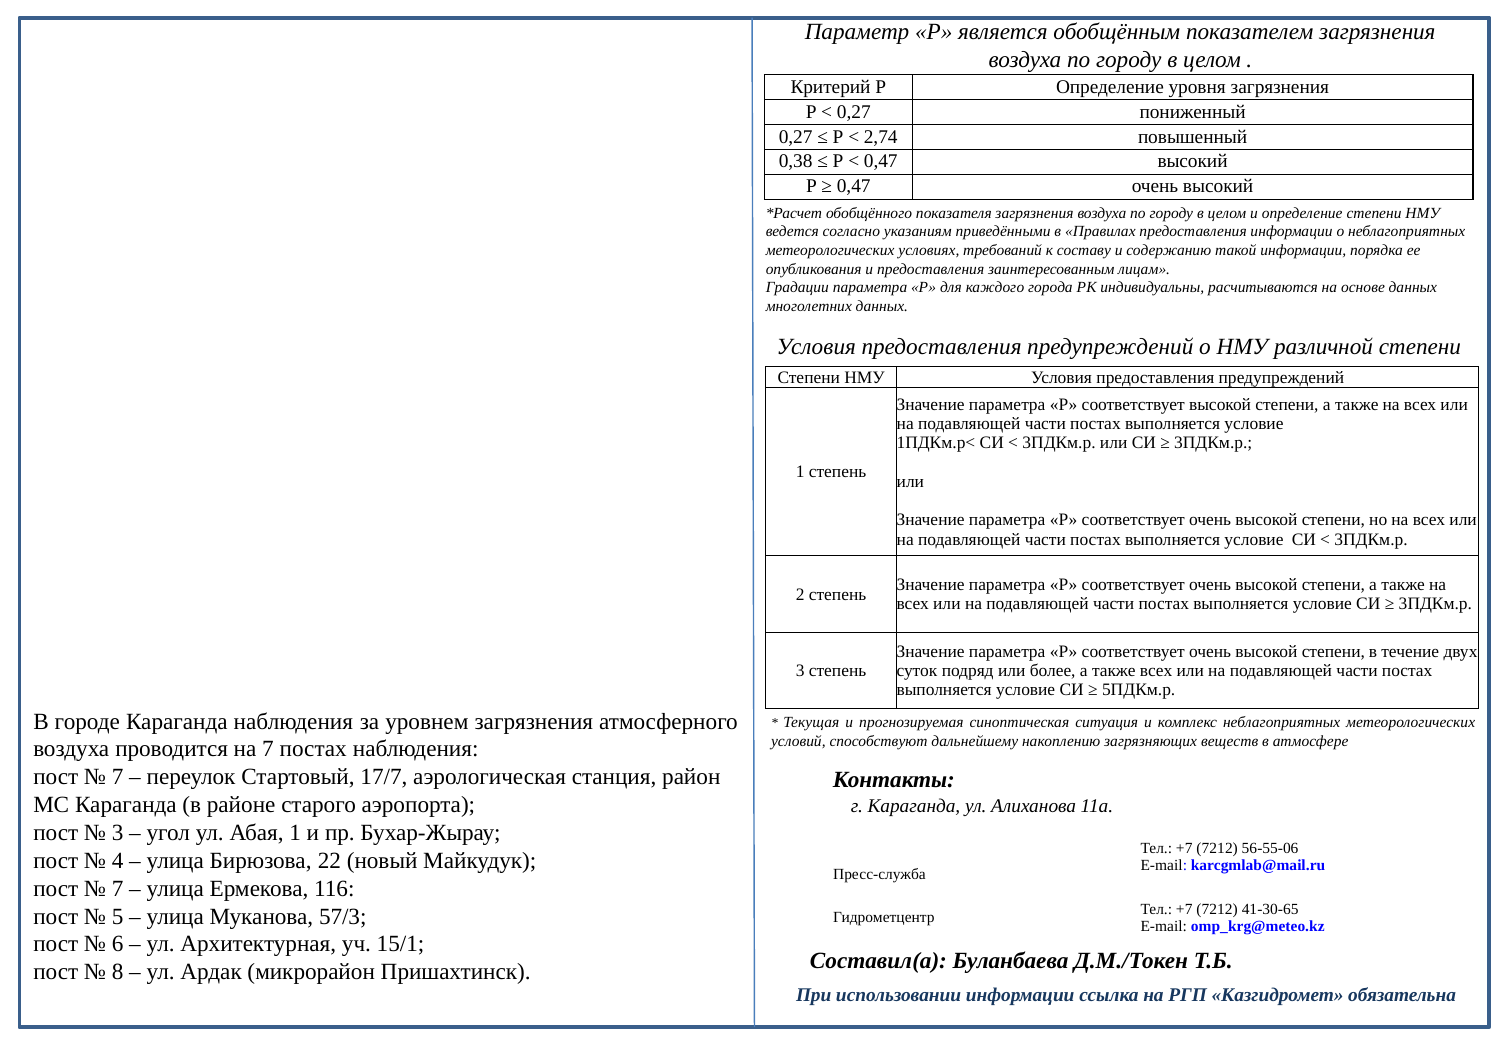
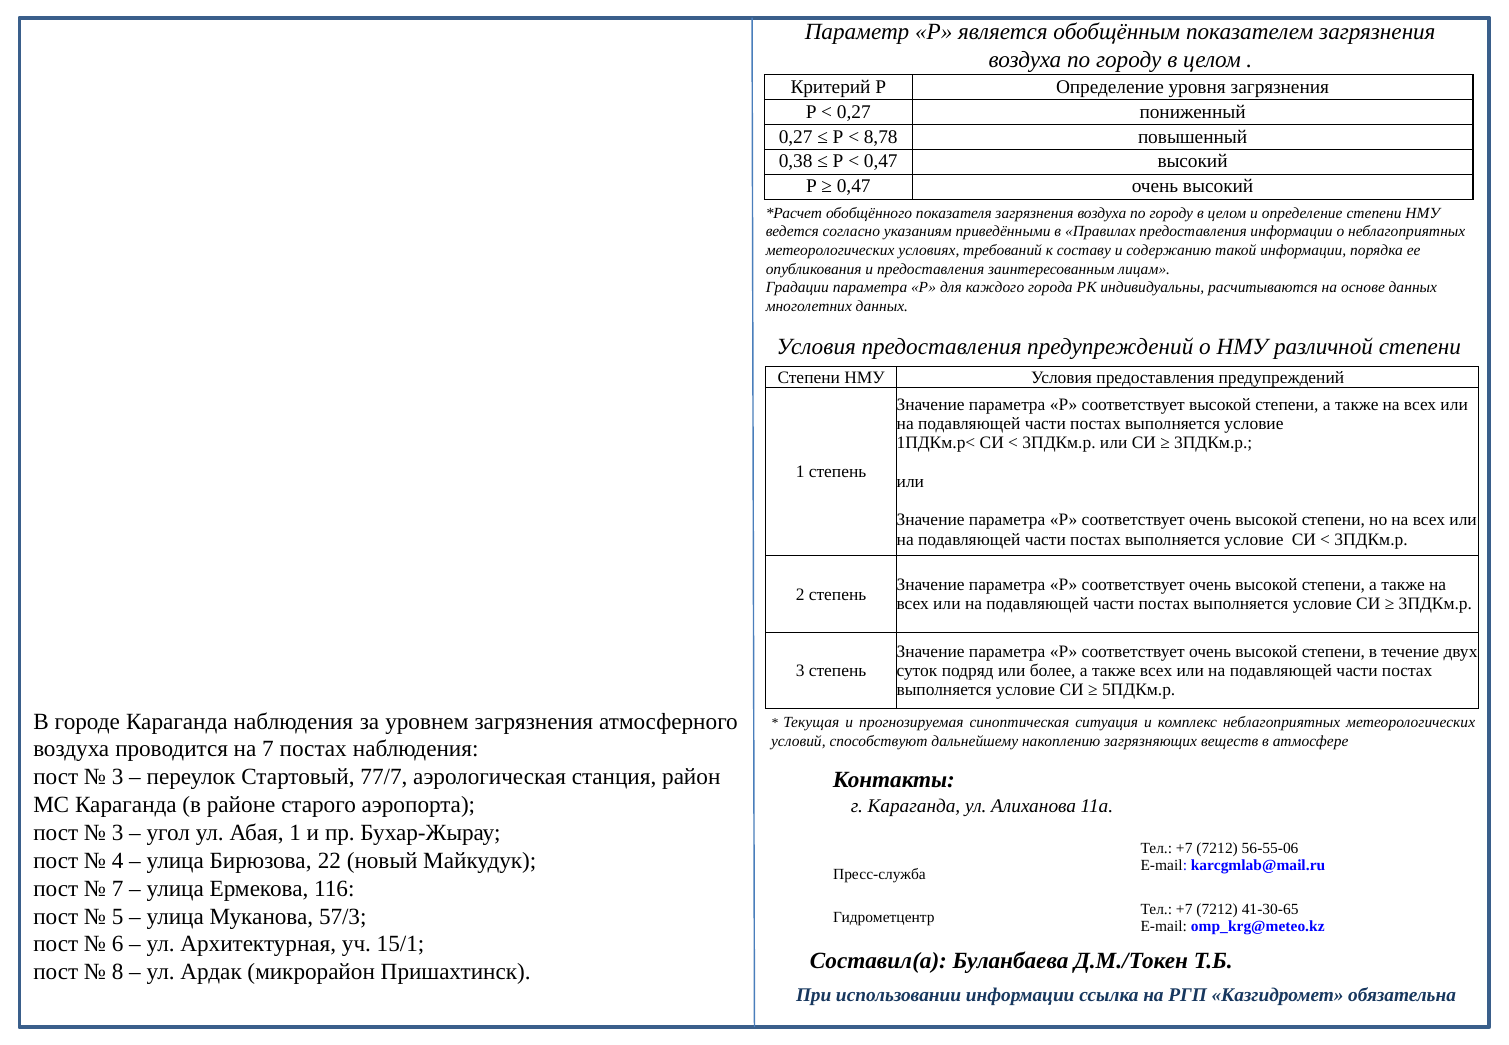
2,74: 2,74 -> 8,78
7 at (118, 777): 7 -> 3
17/7: 17/7 -> 77/7
